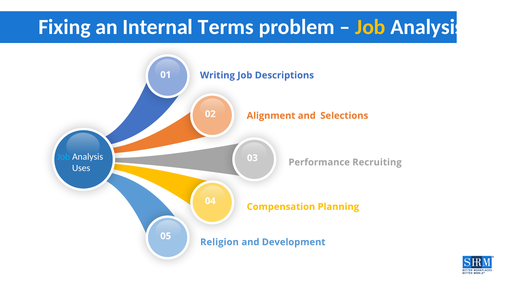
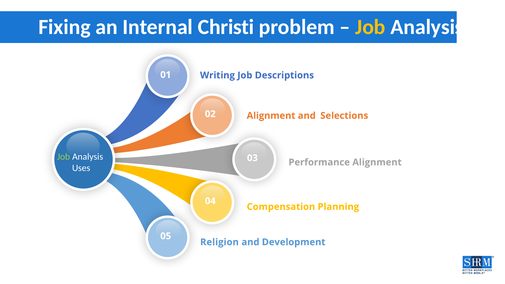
Terms: Terms -> Christi
Job at (64, 157) colour: light blue -> light green
Performance Recruiting: Recruiting -> Alignment
